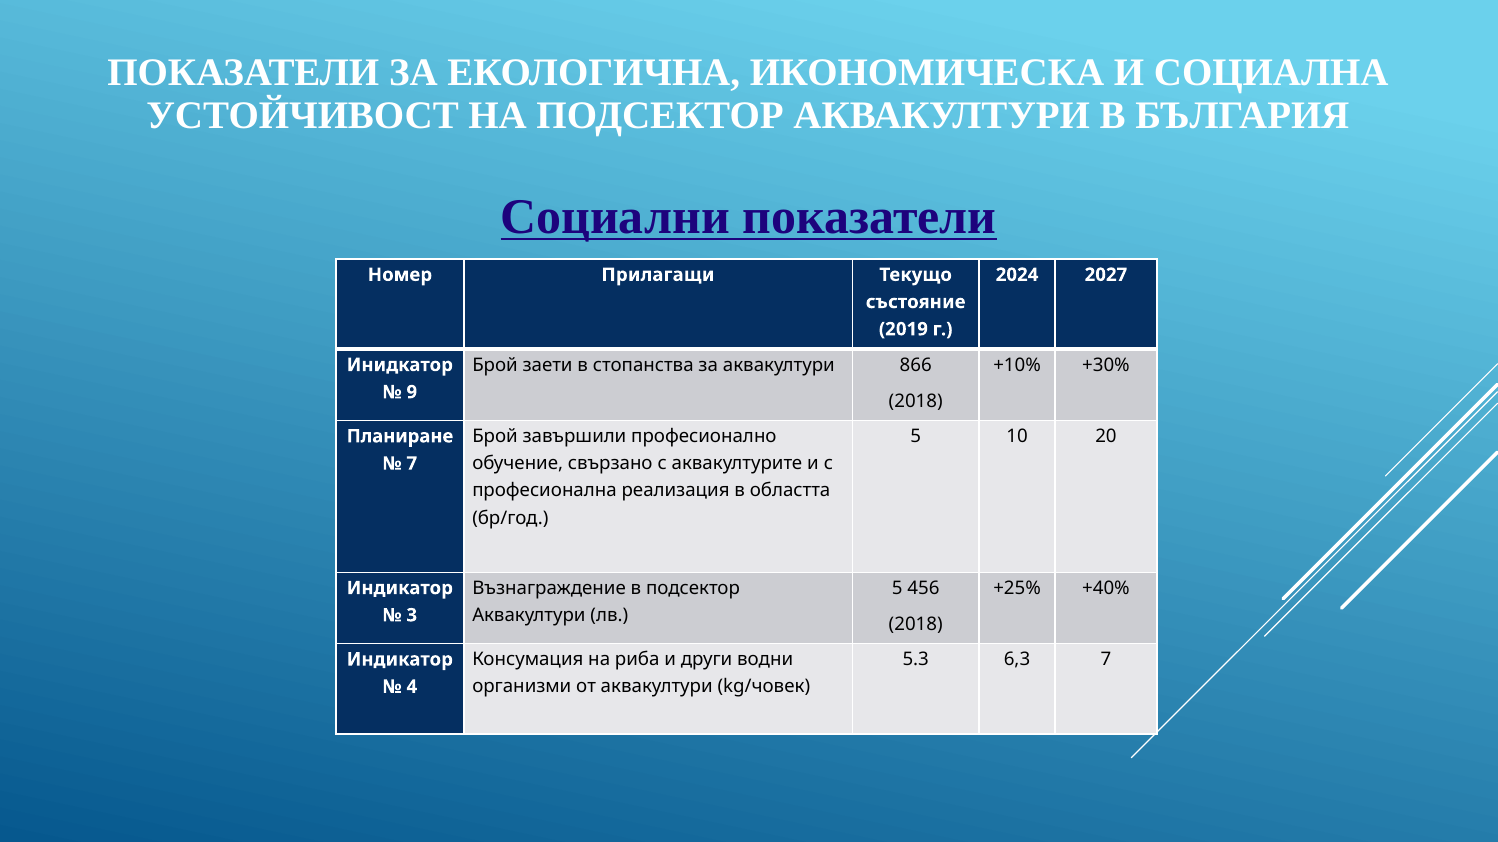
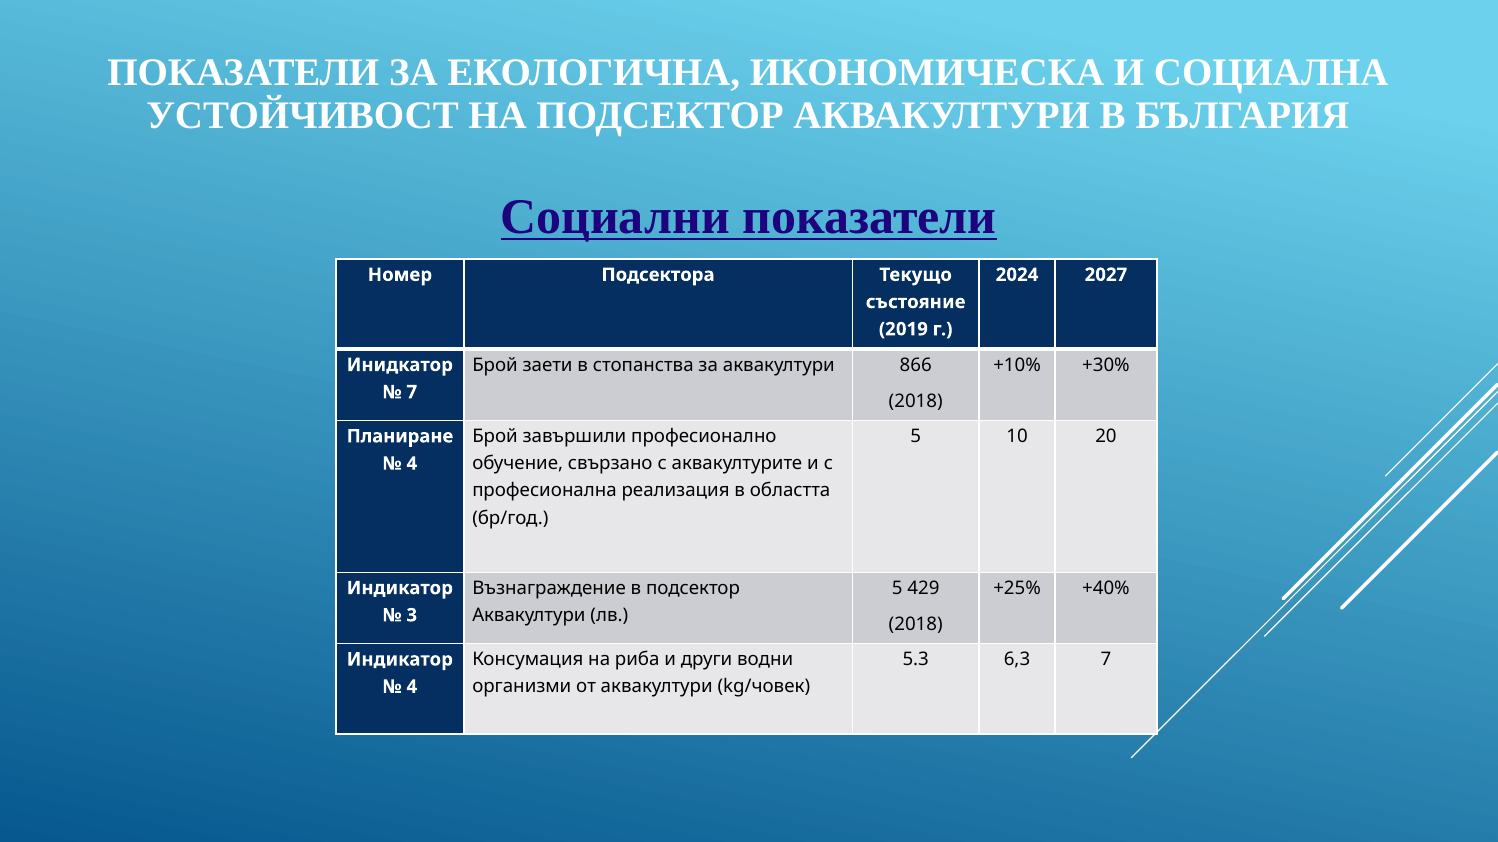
Прилагащи: Прилагащи -> Подсектора
9 at (412, 392): 9 -> 7
7 at (412, 464): 7 -> 4
456: 456 -> 429
